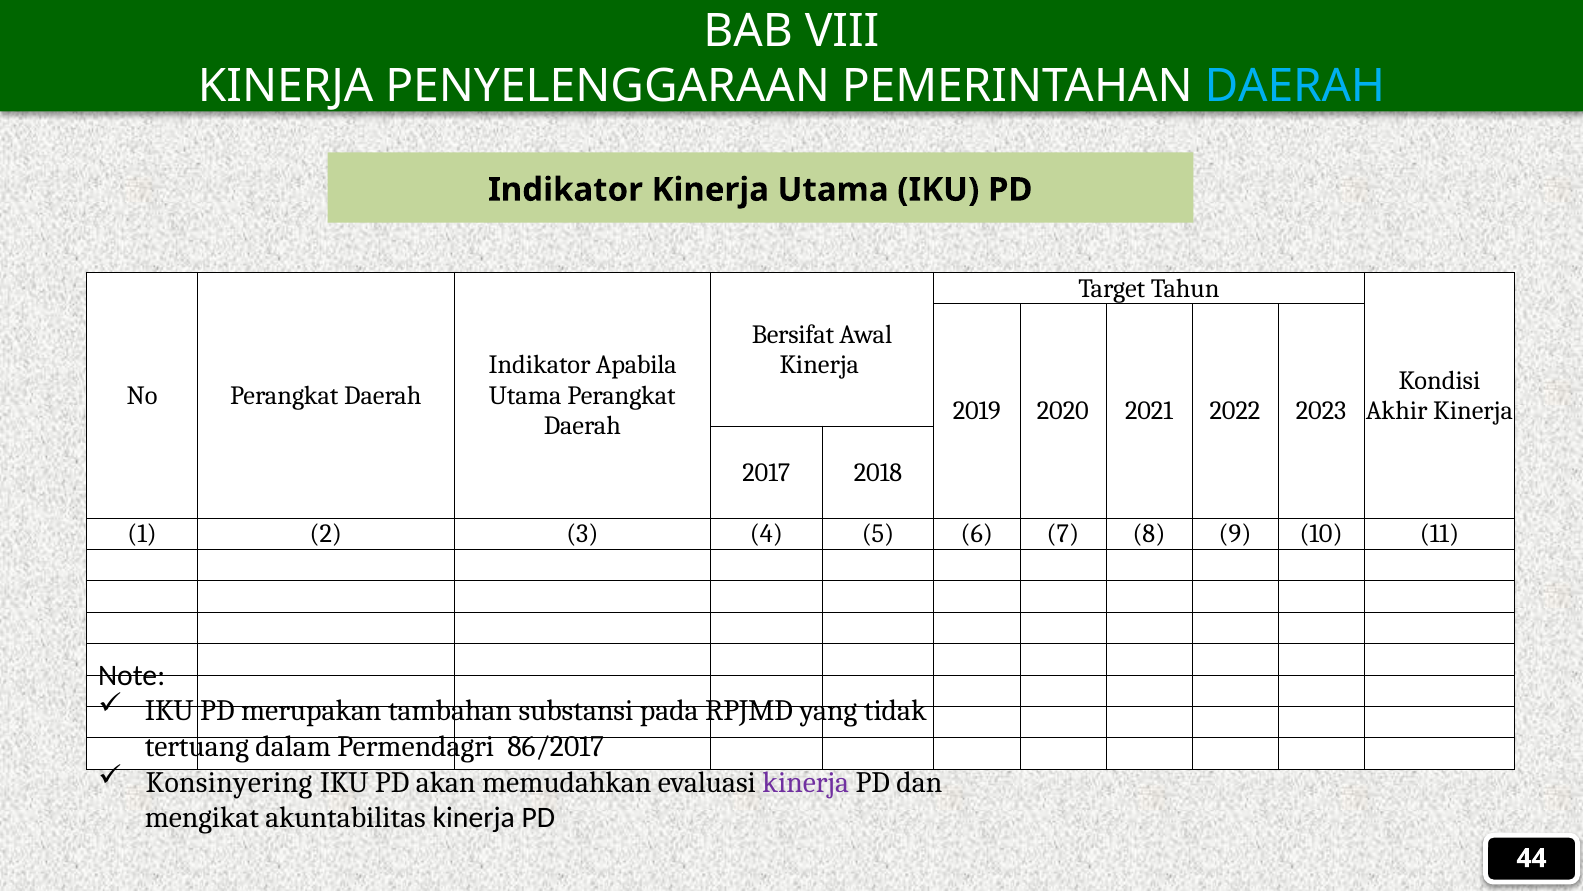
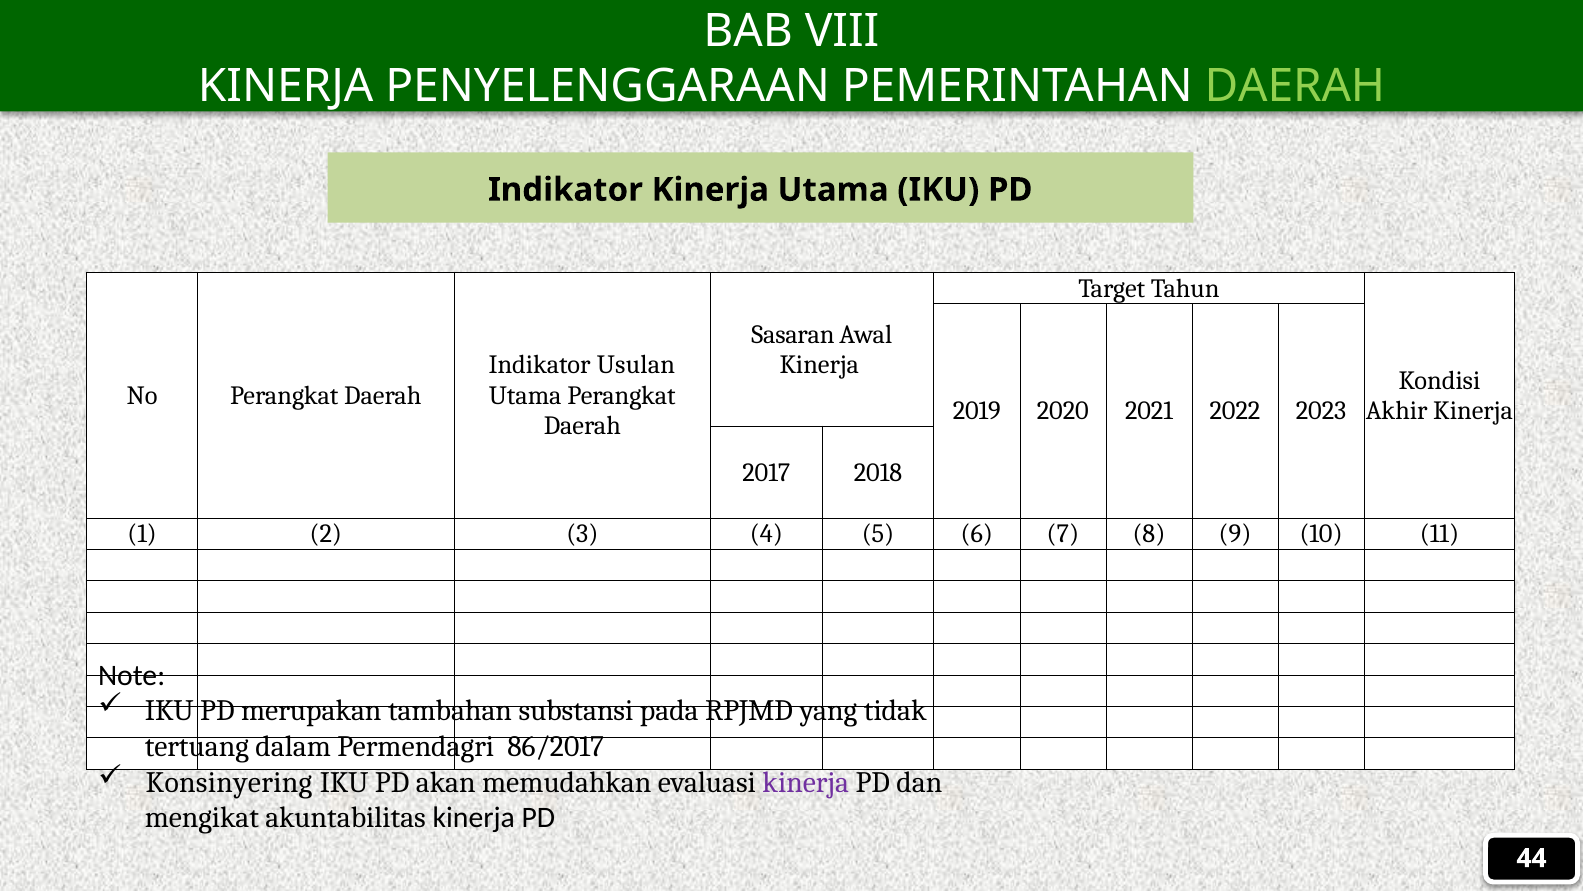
DAERAH at (1295, 87) colour: light blue -> light green
Bersifat: Bersifat -> Sasaran
Apabila: Apabila -> Usulan
